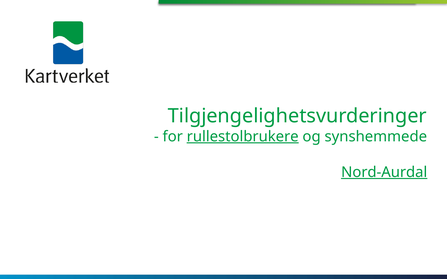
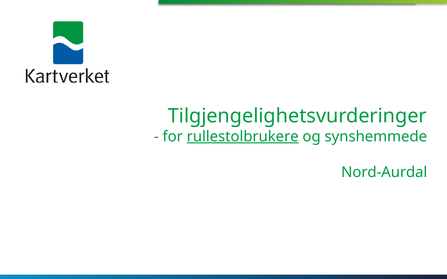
Nord-Aurdal underline: present -> none
